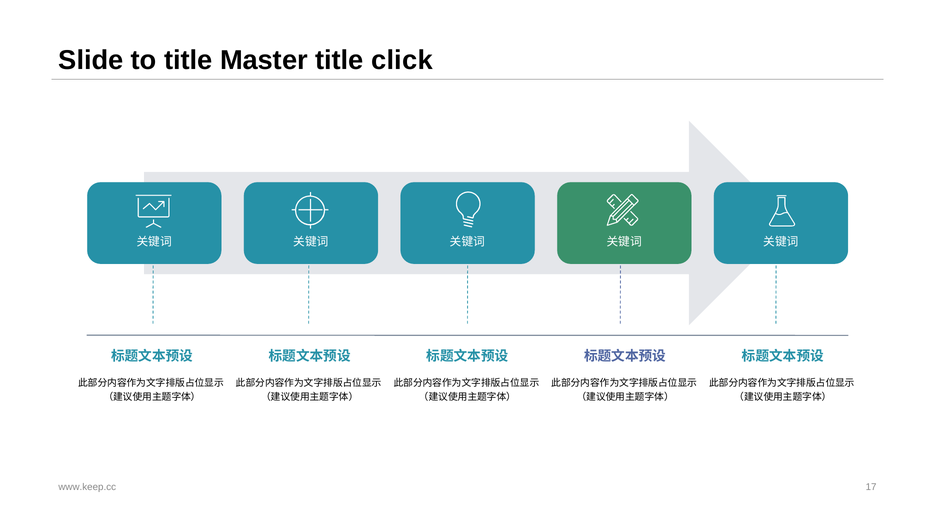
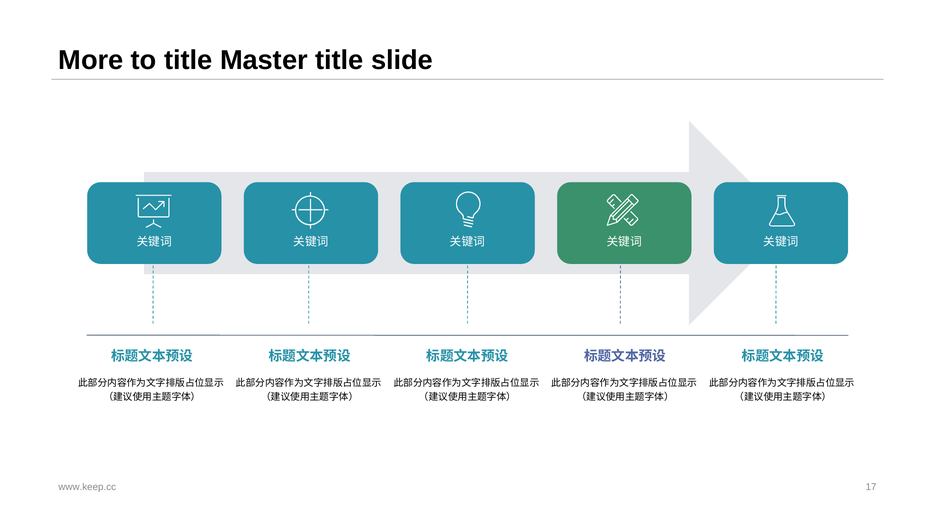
Slide: Slide -> More
click: click -> slide
